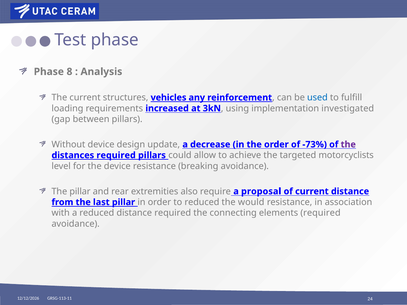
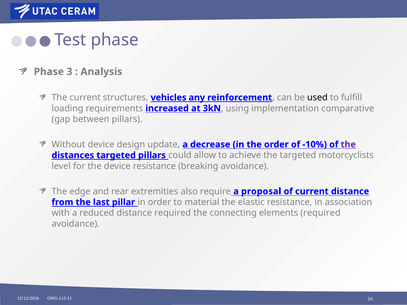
8: 8 -> 3
used colour: blue -> black
investigated: investigated -> comparative
-73%: -73% -> -10%
distances required: required -> targeted
The pillar: pillar -> edge
to reduced: reduced -> material
would: would -> elastic
